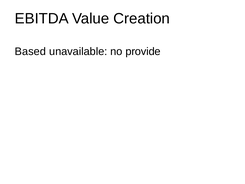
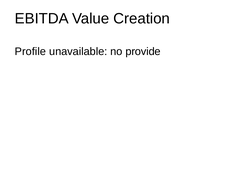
Based: Based -> Profile
